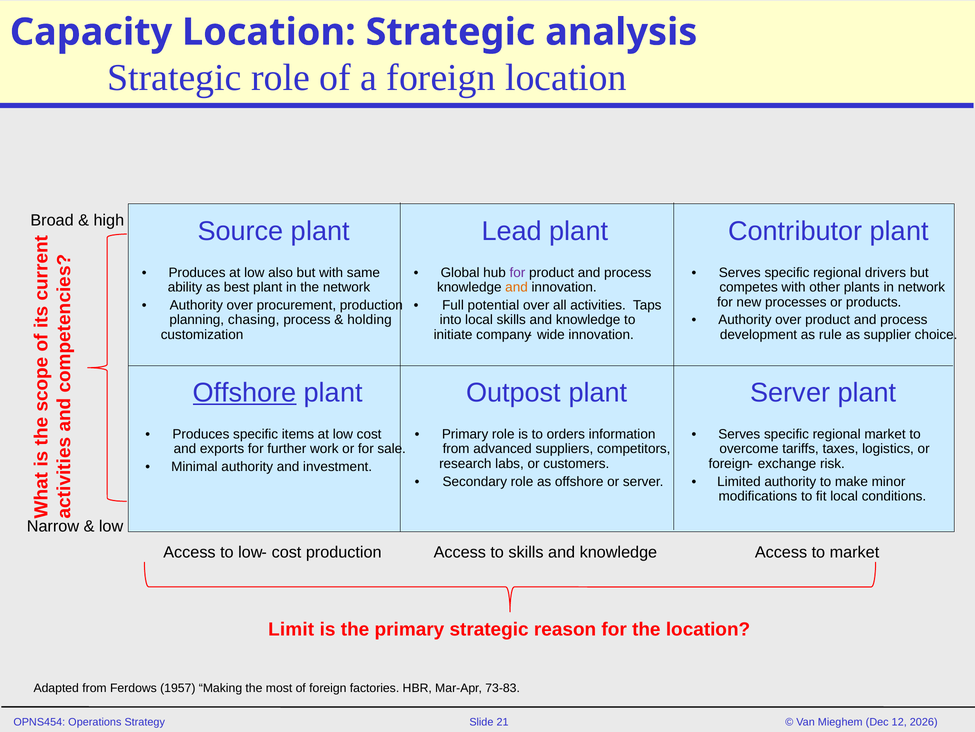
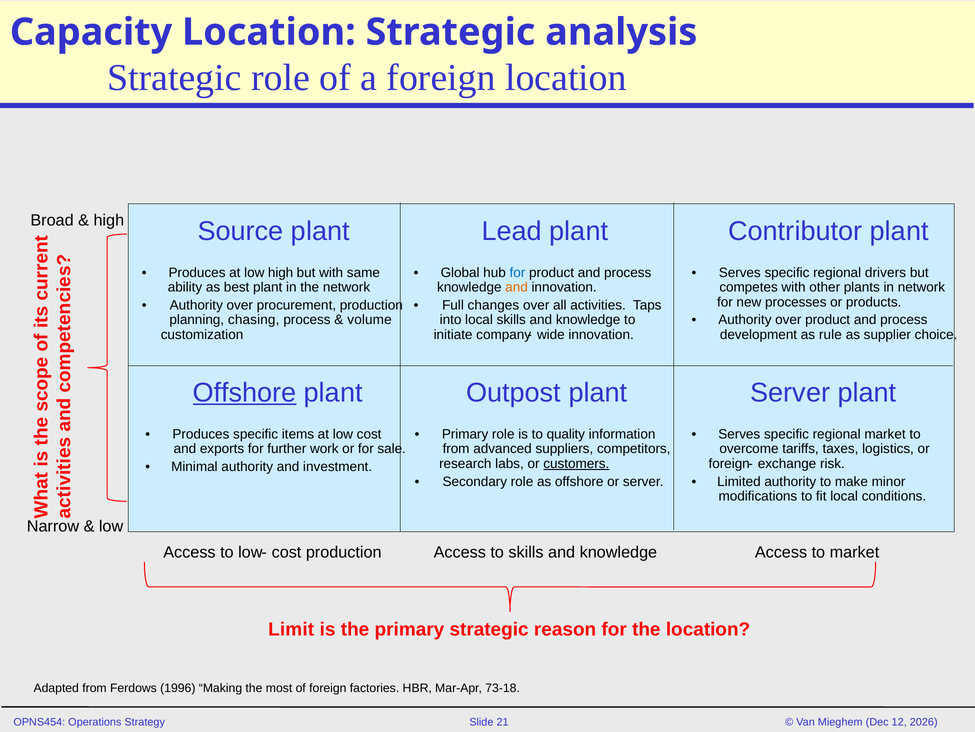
low also: also -> high
for at (517, 273) colour: purple -> blue
potential: potential -> changes
holding: holding -> volume
orders: orders -> quality
customers underline: none -> present
1957: 1957 -> 1996
73-83: 73-83 -> 73-18
